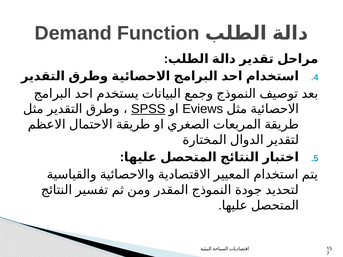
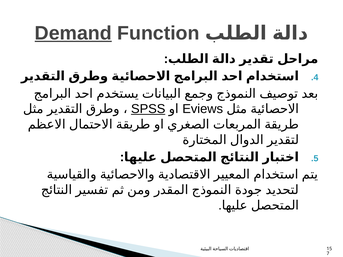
Demand underline: none -> present
